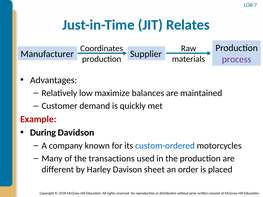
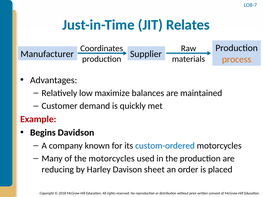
process colour: purple -> orange
During: During -> Begins
the transactions: transactions -> motorcycles
different: different -> reducing
